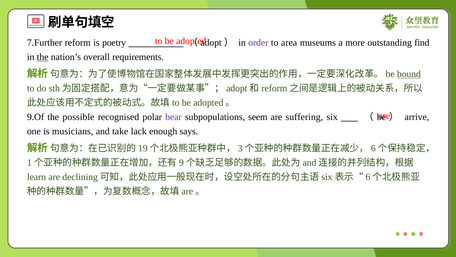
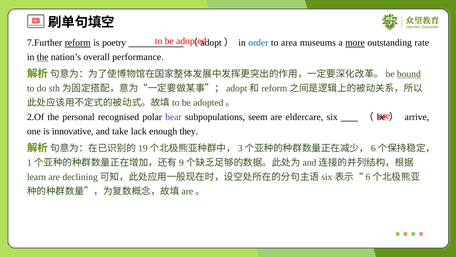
reform underline: none -> present
order colour: purple -> blue
more underline: none -> present
find: find -> rate
requirements: requirements -> performance
9.Of: 9.Of -> 2.Of
possible: possible -> personal
suffering: suffering -> eldercare
musicians: musicians -> innovative
says: says -> they
